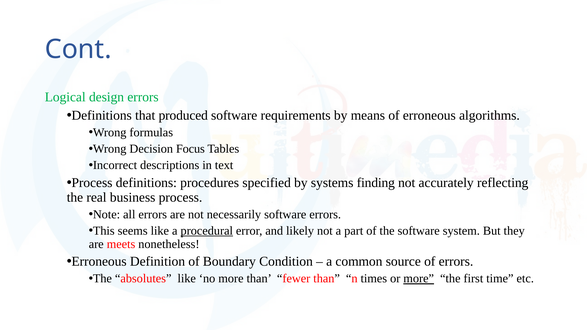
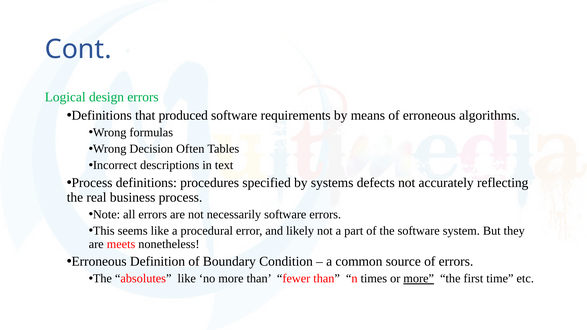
Focus: Focus -> Often
finding: finding -> defects
procedural underline: present -> none
